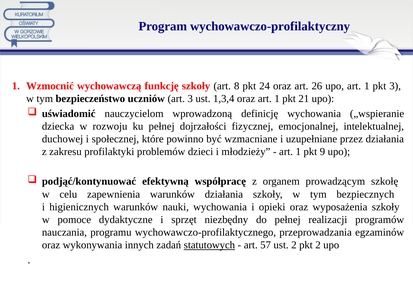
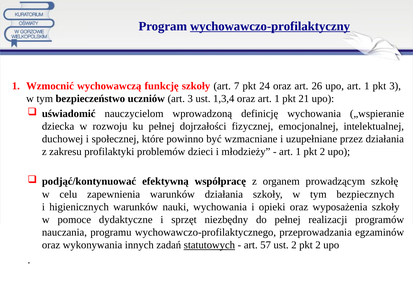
wychowawczo-profilaktyczny underline: none -> present
8: 8 -> 7
1 pkt 9: 9 -> 2
